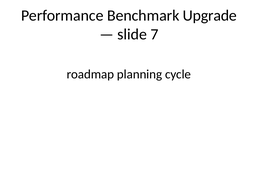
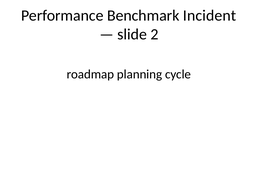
Upgrade: Upgrade -> Incident
7: 7 -> 2
